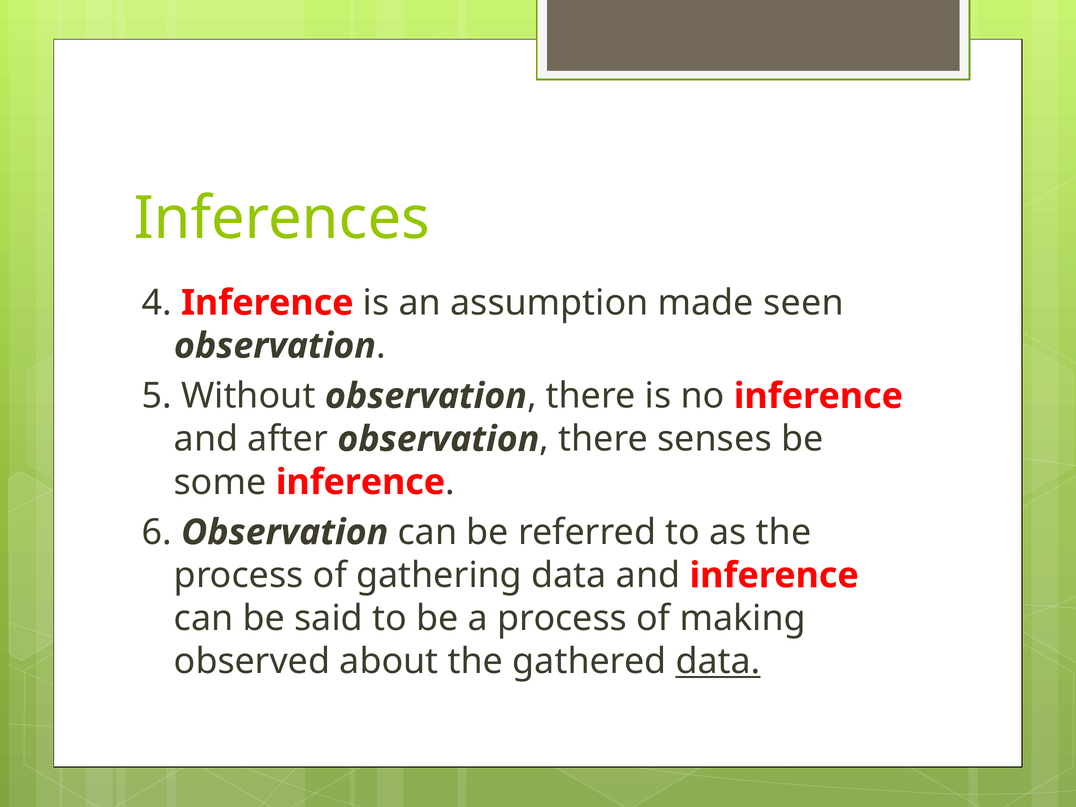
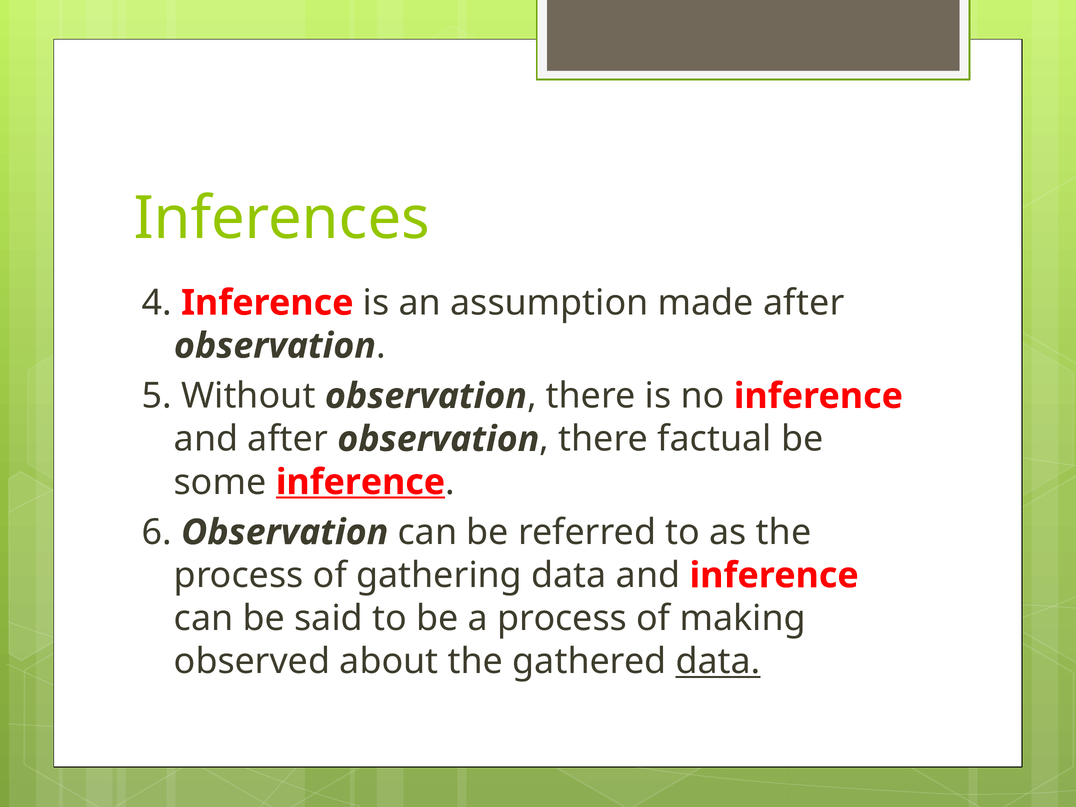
made seen: seen -> after
senses: senses -> factual
inference at (360, 482) underline: none -> present
